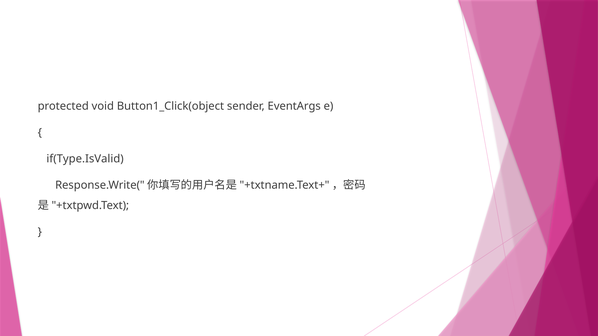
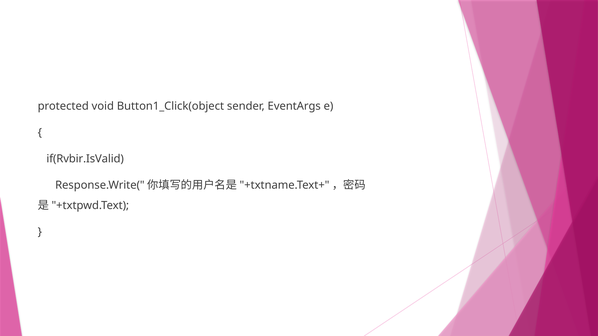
if(Type.IsValid: if(Type.IsValid -> if(Rvbir.IsValid
